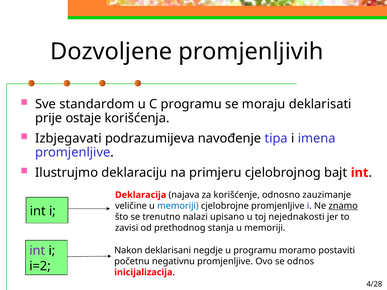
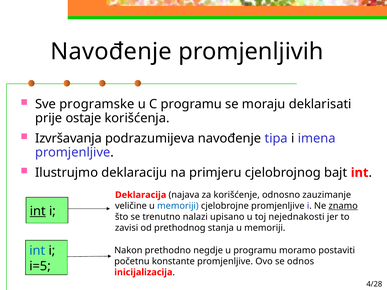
Dozvoljene at (111, 52): Dozvoljene -> Navođenje
standardom: standardom -> programske
Izbjegavati: Izbjegavati -> Izvršavanja
int at (38, 211) underline: none -> present
int at (37, 251) colour: purple -> blue
deklarisani: deklarisani -> prethodno
negativnu: negativnu -> konstante
i=2: i=2 -> i=5
